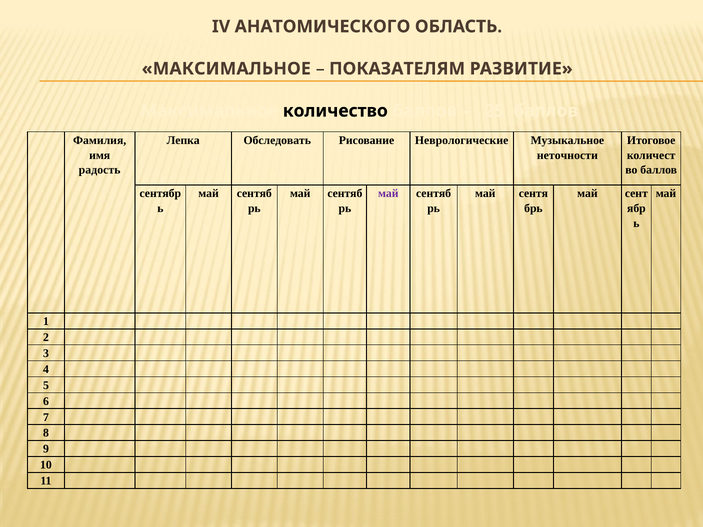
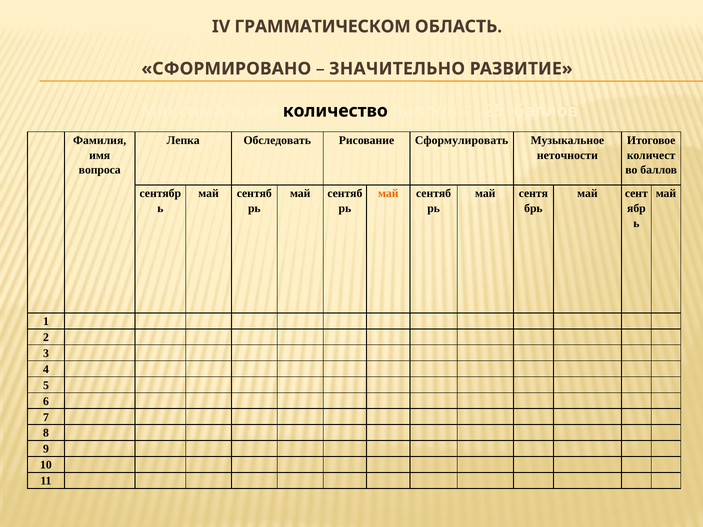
АНАТОМИЧЕСКОГО: АНАТОМИЧЕСКОГО -> ГРАММАТИЧЕСКОМ
МАКСИМАЛЬНОЕ at (226, 69): МАКСИМАЛЬНОЕ -> СФОРМИРОВАНО
ПОКАЗАТЕЛЯМ: ПОКАЗАТЕЛЯМ -> ЗНАЧИТЕЛЬНО
Неврологические: Неврологические -> Сформулировать
радость: радость -> вопроса
май at (388, 194) colour: purple -> orange
